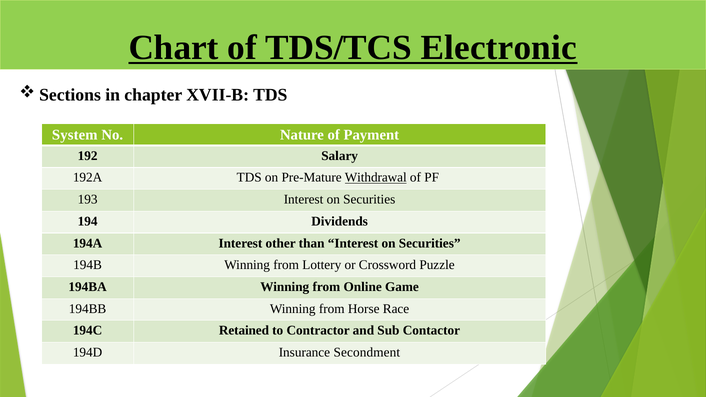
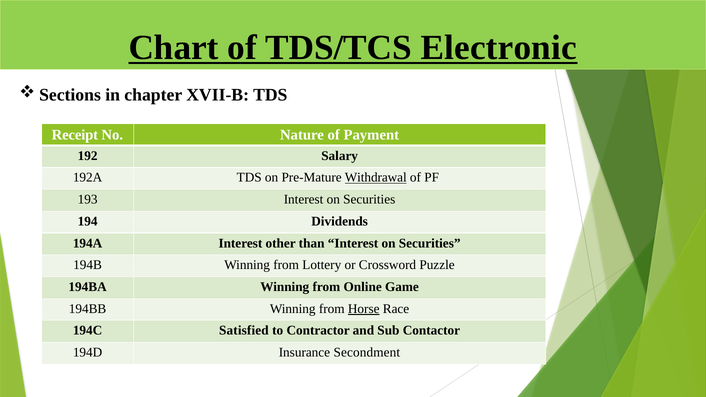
System: System -> Receipt
Horse underline: none -> present
Retained: Retained -> Satisfied
